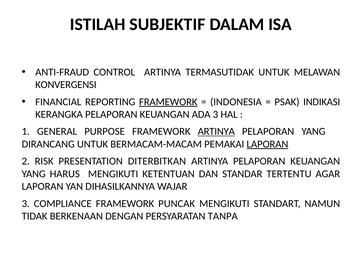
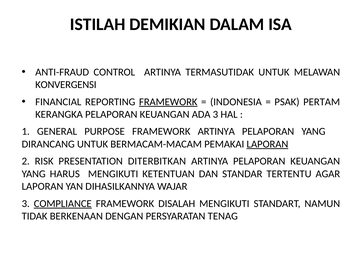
SUBJEKTIF: SUBJEKTIF -> DEMIKIAN
INDIKASI: INDIKASI -> PERTAM
ARTINYA at (216, 132) underline: present -> none
COMPLIANCE underline: none -> present
PUNCAK: PUNCAK -> DISALAH
TANPA: TANPA -> TENAG
